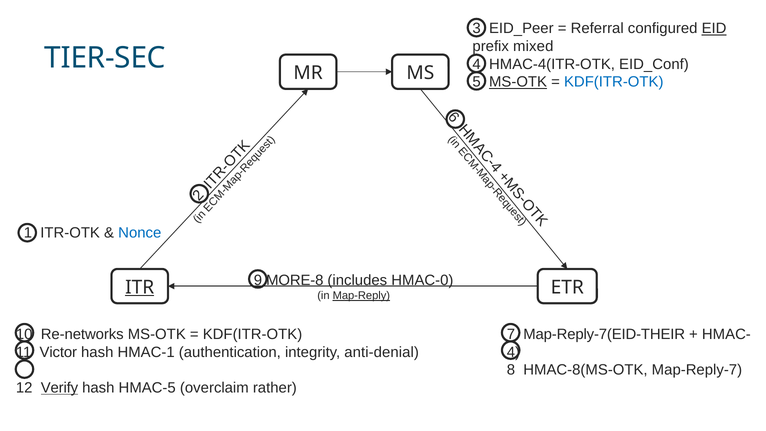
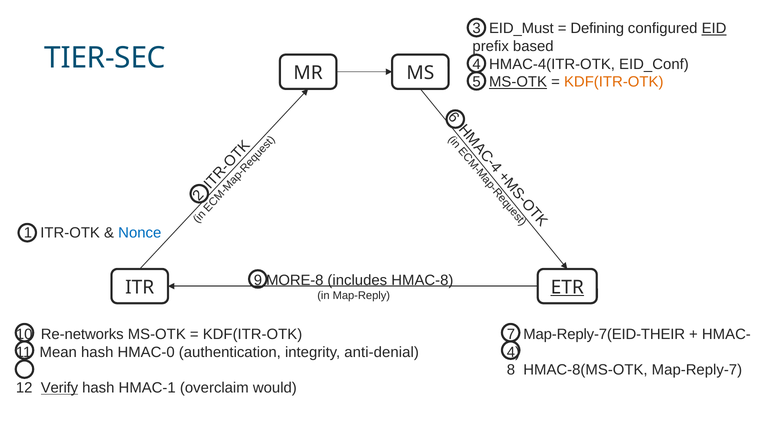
EID_Peer: EID_Peer -> EID_Must
Referral: Referral -> Defining
mixed: mixed -> based
KDF(ITR-OTK at (614, 82) colour: blue -> orange
HMAC-0: HMAC-0 -> HMAC-8
ITR underline: present -> none
ETR underline: none -> present
Map-Reply underline: present -> none
Victor: Victor -> Mean
HMAC-1: HMAC-1 -> HMAC-0
HMAC-5: HMAC-5 -> HMAC-1
rather: rather -> would
